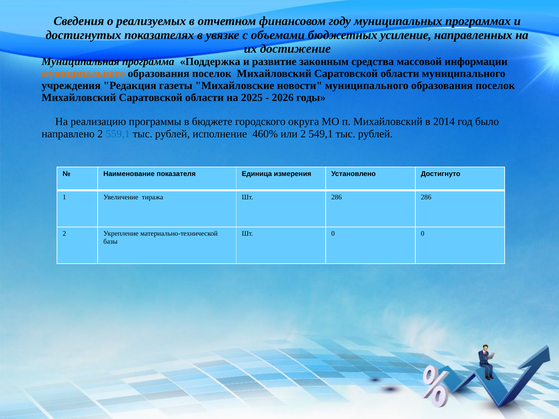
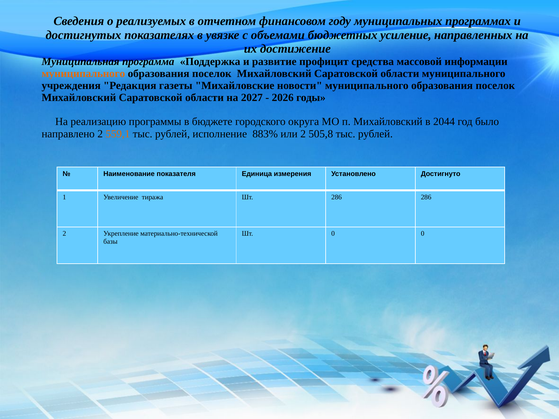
законным: законным -> профицит
2025: 2025 -> 2027
2014: 2014 -> 2044
559,1 colour: blue -> orange
460%: 460% -> 883%
549,1: 549,1 -> 505,8
